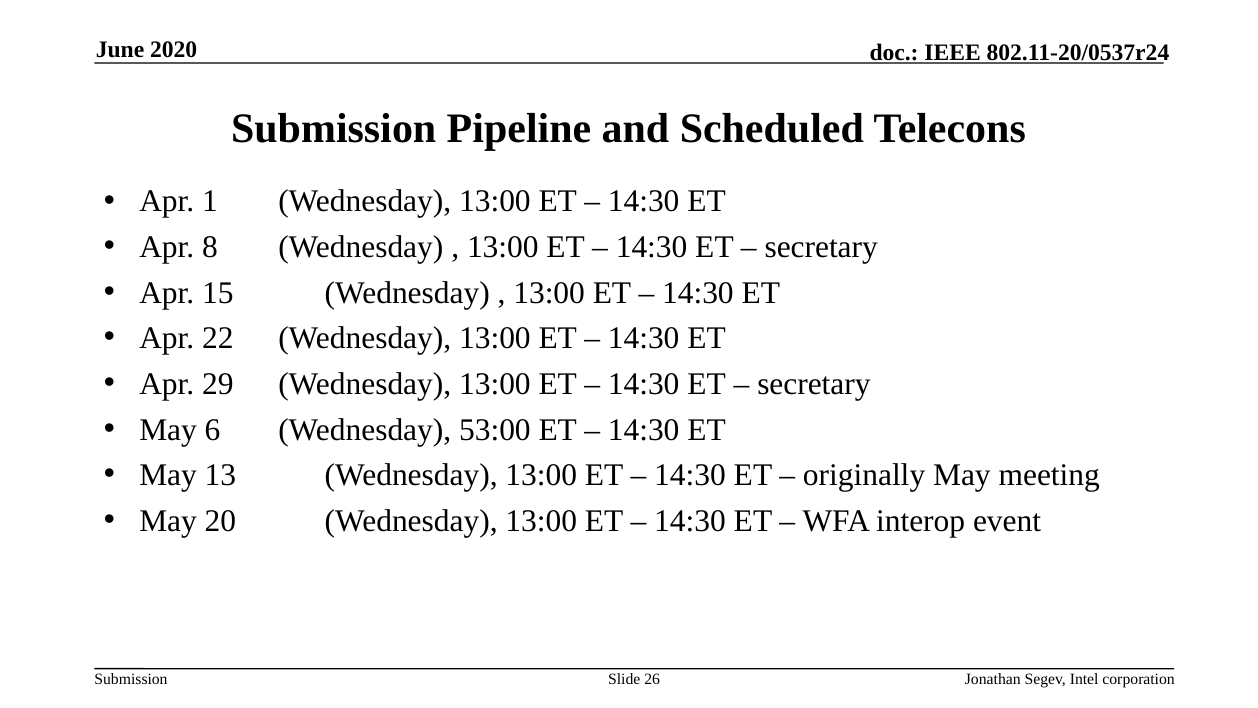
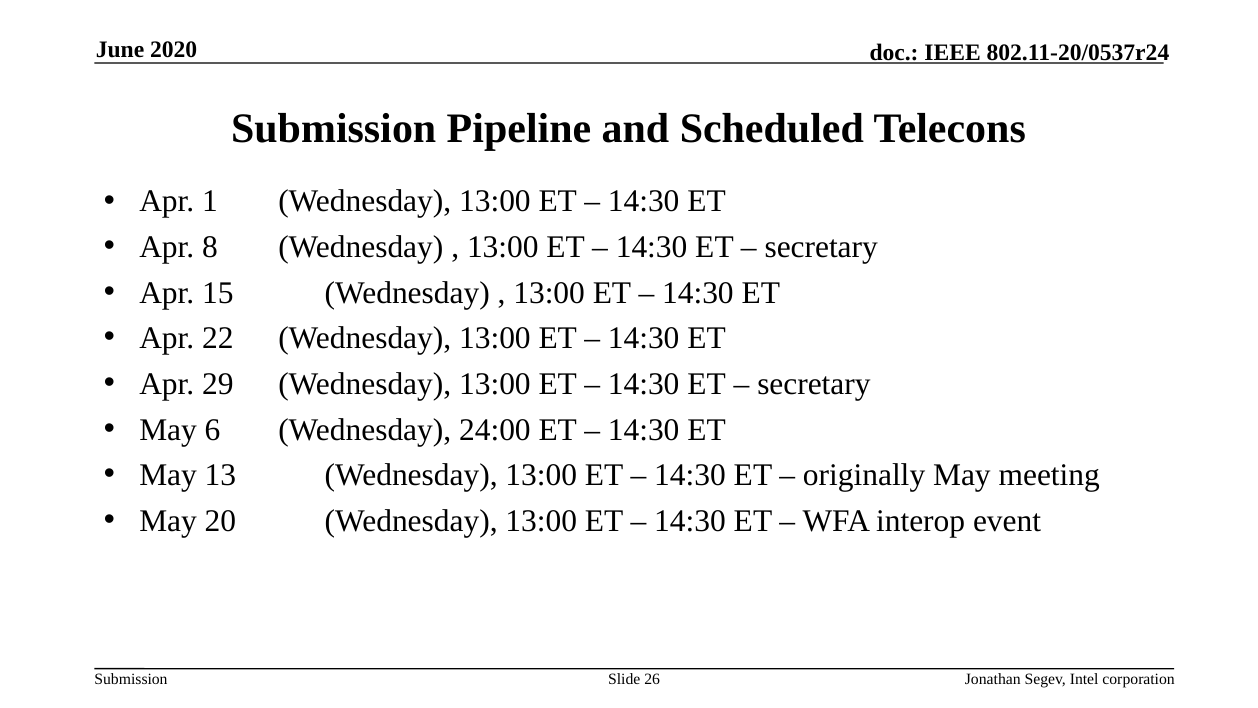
53:00: 53:00 -> 24:00
